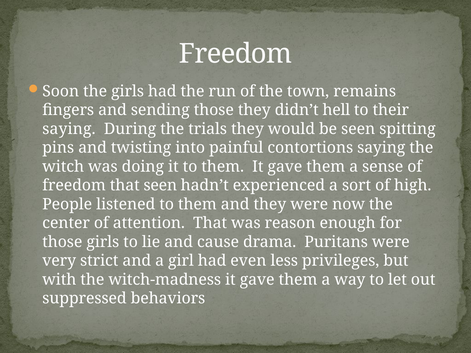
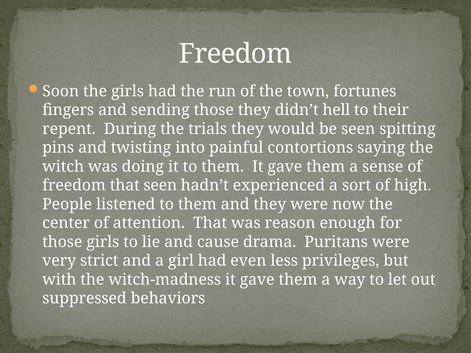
remains: remains -> fortunes
saying at (69, 129): saying -> repent
